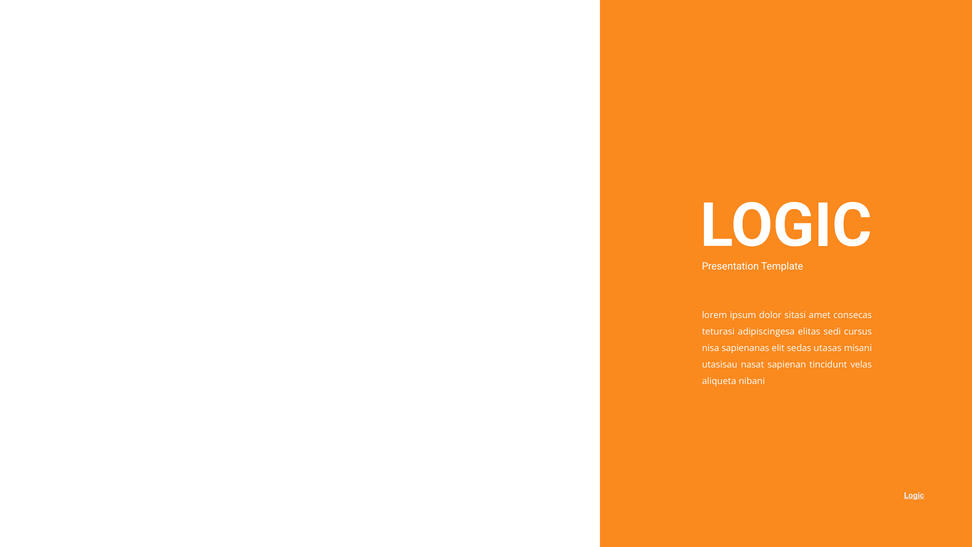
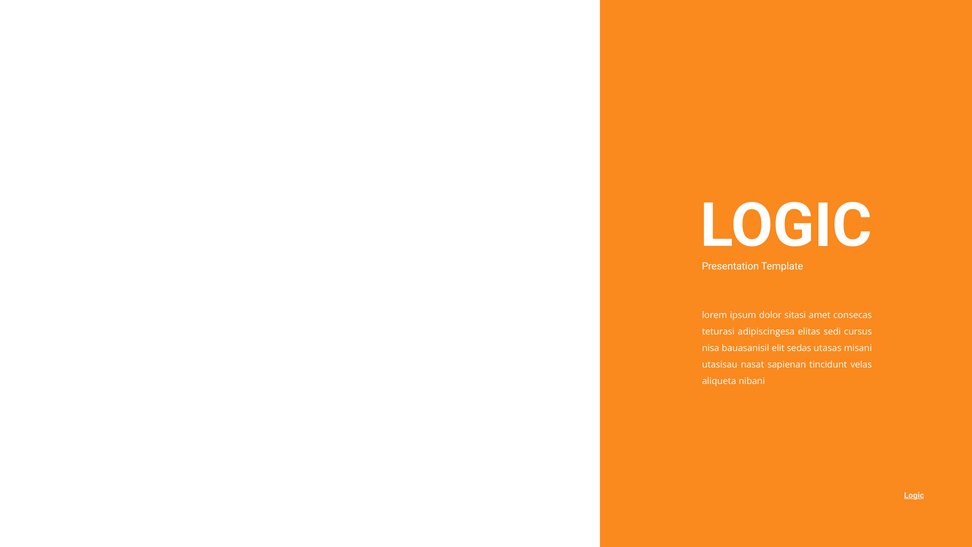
sapienanas: sapienanas -> bauasanisil
